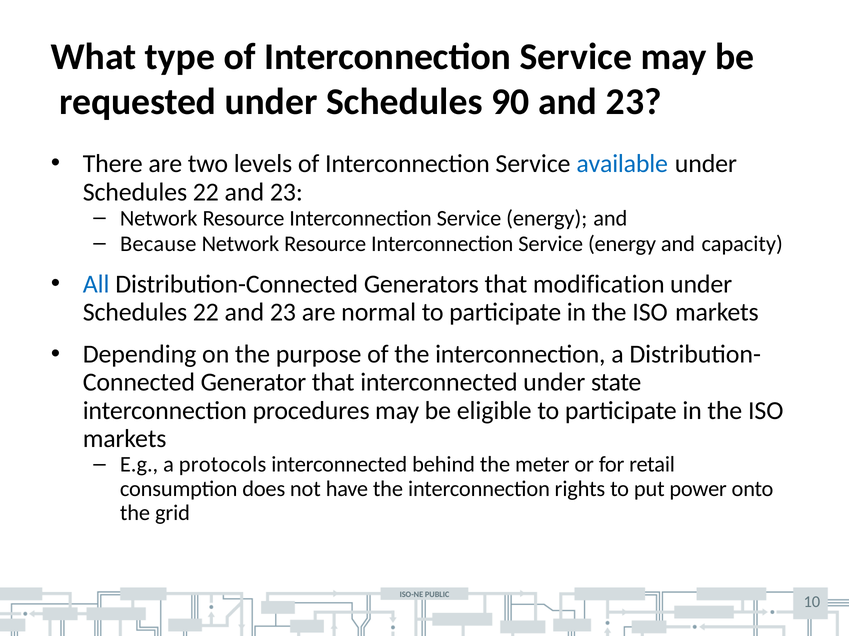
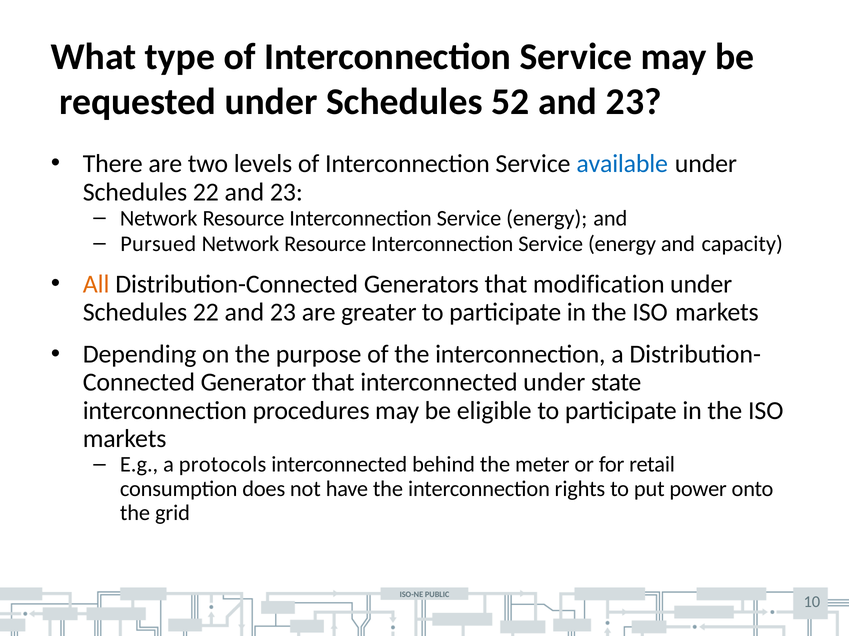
90: 90 -> 52
Because: Because -> Pursued
All colour: blue -> orange
normal: normal -> greater
